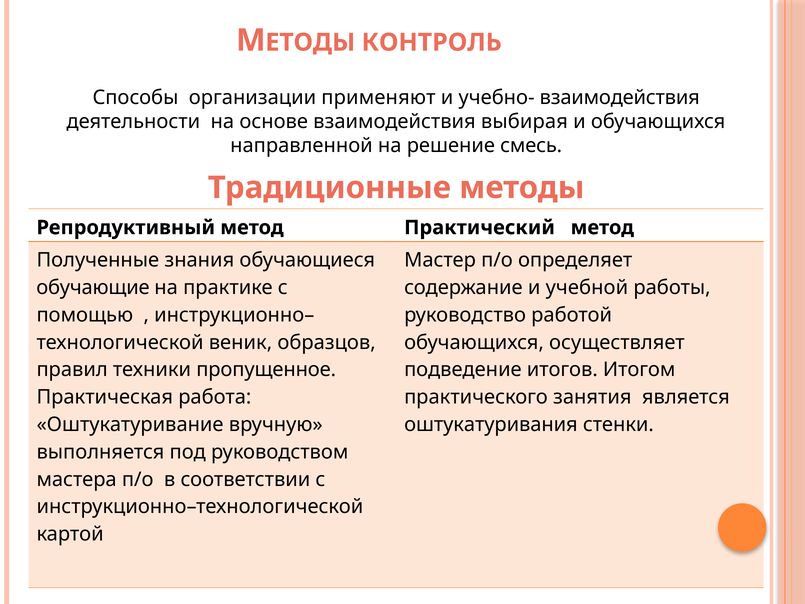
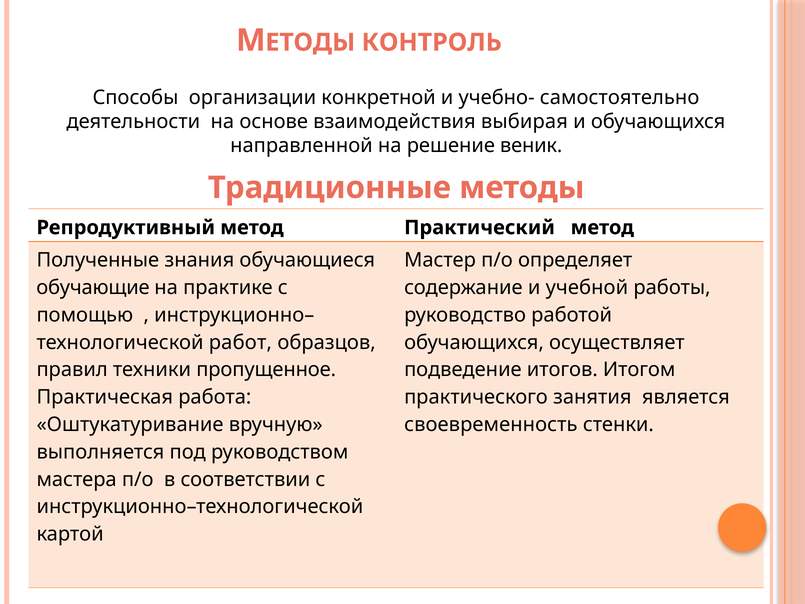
применяют: применяют -> конкретной
учебно- взаимодействия: взаимодействия -> самостоятельно
смесь: смесь -> веник
веник: веник -> работ
оштукатуривания: оштукатуривания -> своевременность
